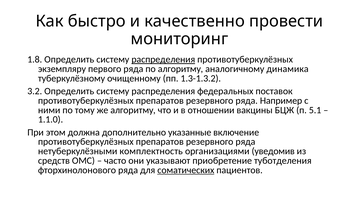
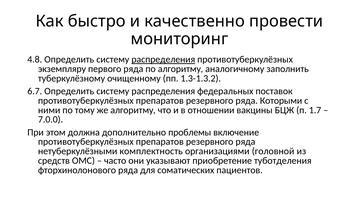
1.8: 1.8 -> 4.8
динамика: динамика -> заполнить
3.2: 3.2 -> 6.7
Например: Например -> Которыми
5.1: 5.1 -> 1.7
1.1.0: 1.1.0 -> 7.0.0
указанные: указанные -> проблемы
уведомив: уведомив -> головной
соматических underline: present -> none
